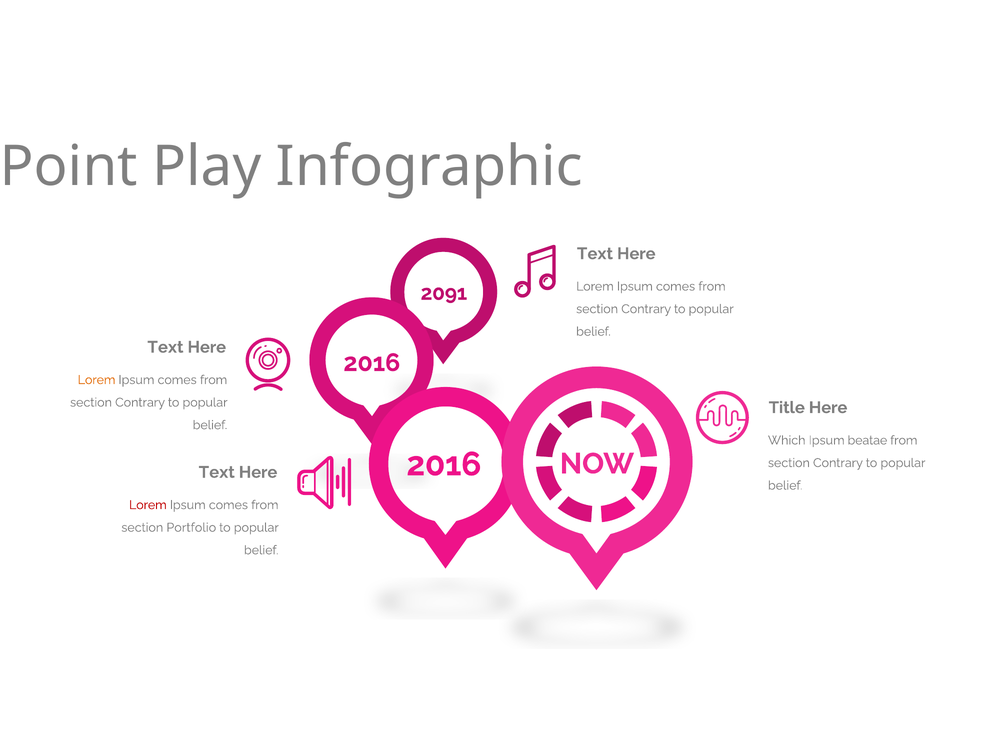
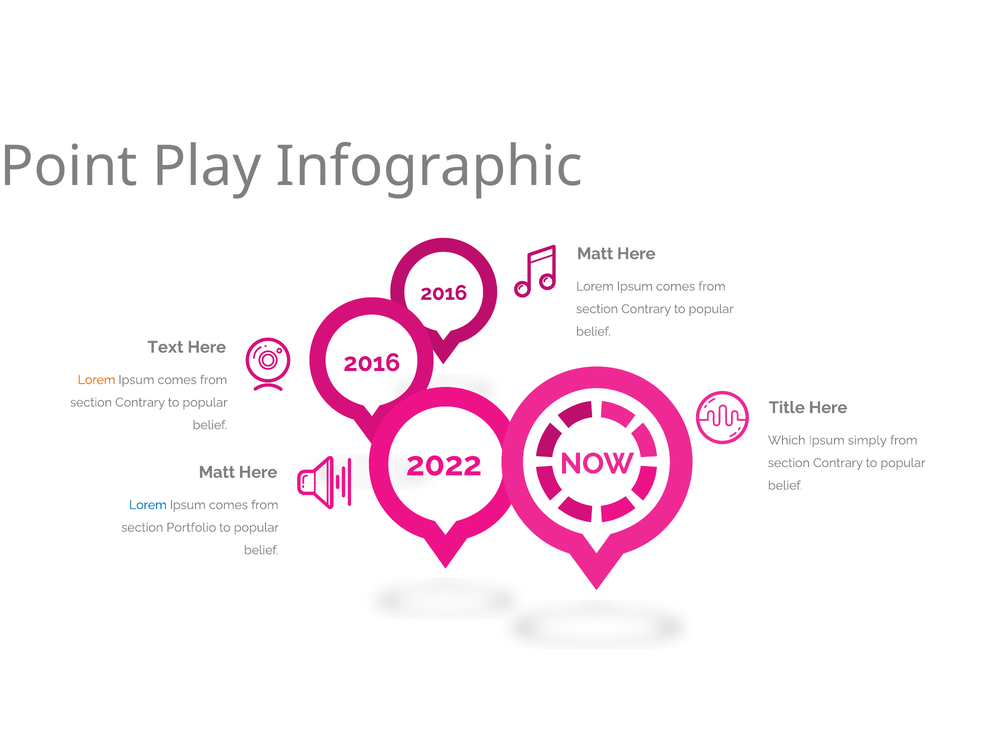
Text at (595, 254): Text -> Matt
2091 at (444, 293): 2091 -> 2016
beatae: beatae -> simply
2016 at (444, 464): 2016 -> 2022
Text at (217, 472): Text -> Matt
Lorem at (148, 505) colour: red -> blue
